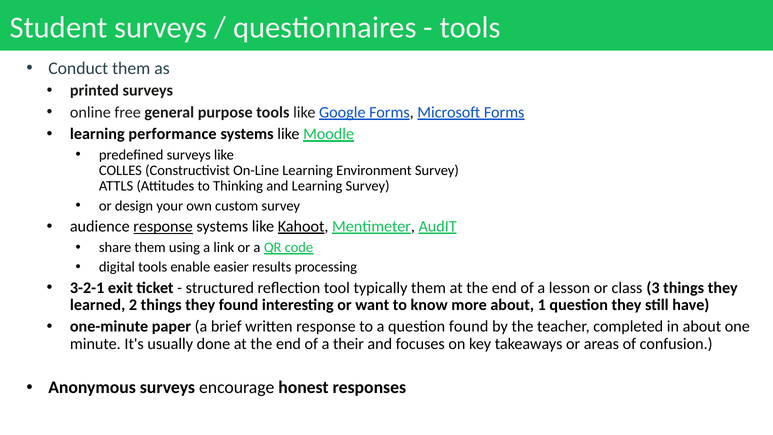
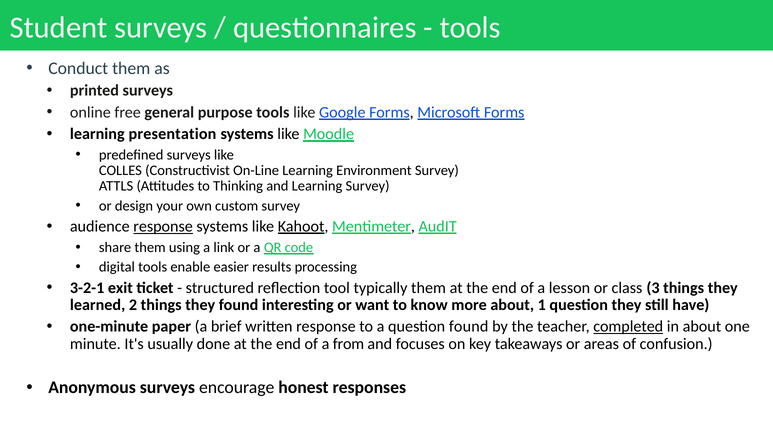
performance: performance -> presentation
completed underline: none -> present
their: their -> from
